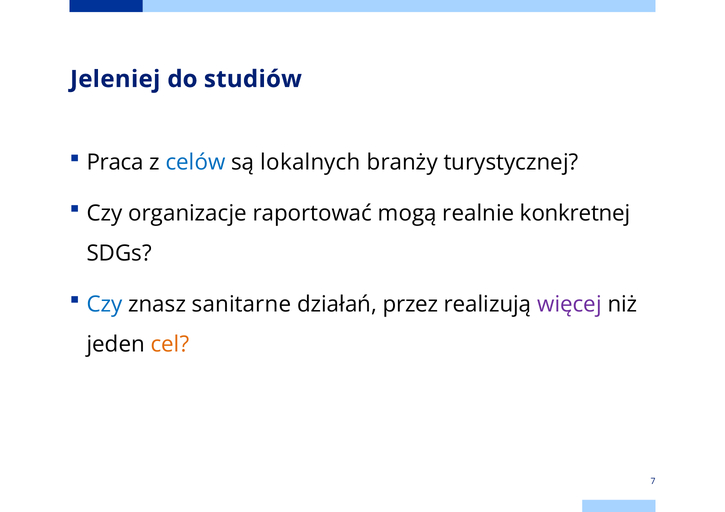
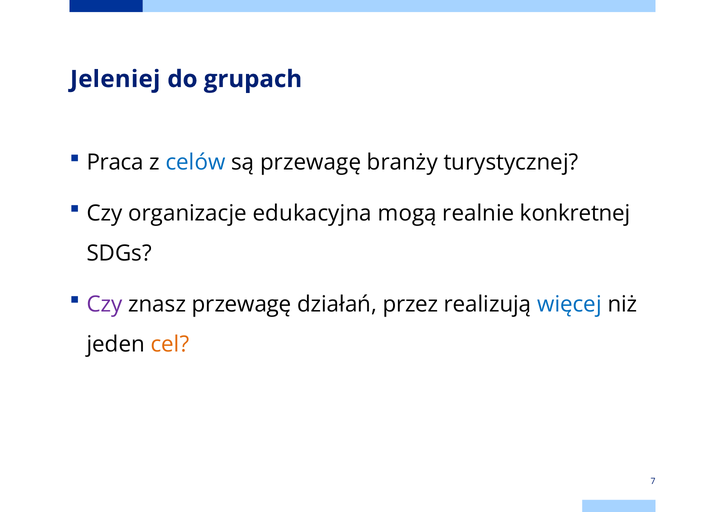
studiów: studiów -> grupach
są lokalnych: lokalnych -> przewagę
raportować: raportować -> edukacyjna
Czy at (105, 305) colour: blue -> purple
znasz sanitarne: sanitarne -> przewagę
więcej colour: purple -> blue
